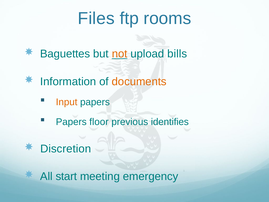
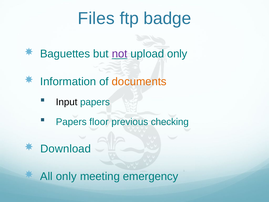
rooms: rooms -> badge
not colour: orange -> purple
upload bills: bills -> only
Input colour: orange -> black
identifies: identifies -> checking
Discretion: Discretion -> Download
All start: start -> only
